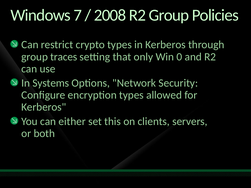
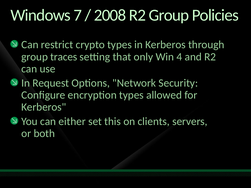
0: 0 -> 4
Systems: Systems -> Request
